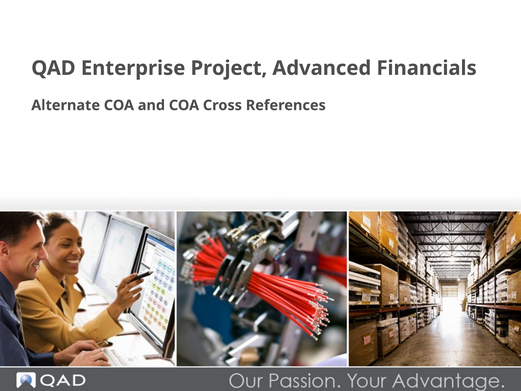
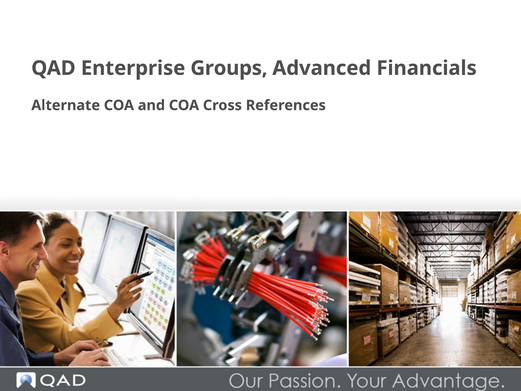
Project: Project -> Groups
